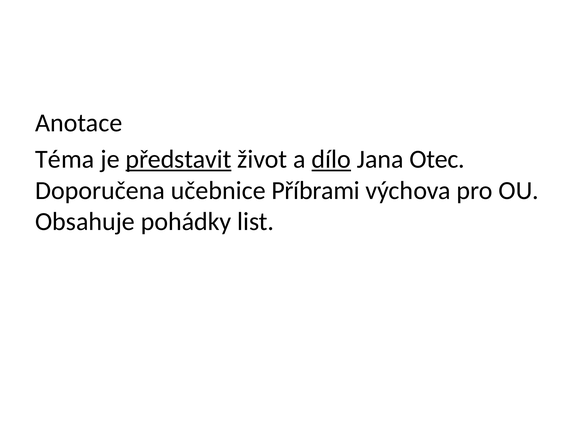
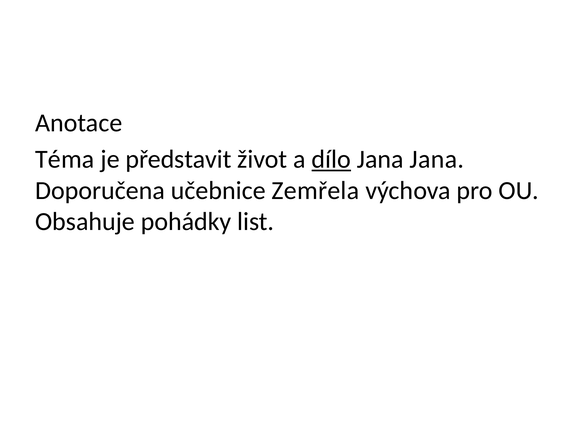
představit underline: present -> none
Jana Otec: Otec -> Jana
Příbrami: Příbrami -> Zemřela
